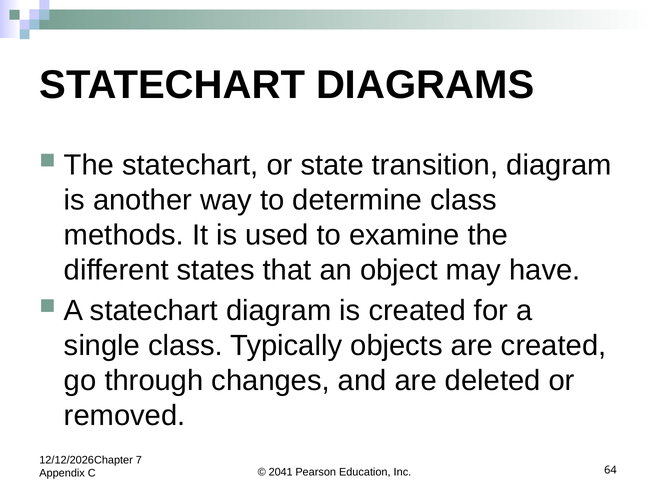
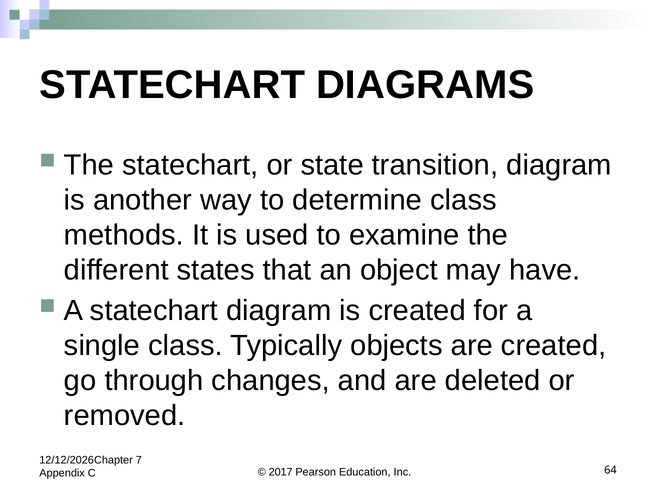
2041: 2041 -> 2017
